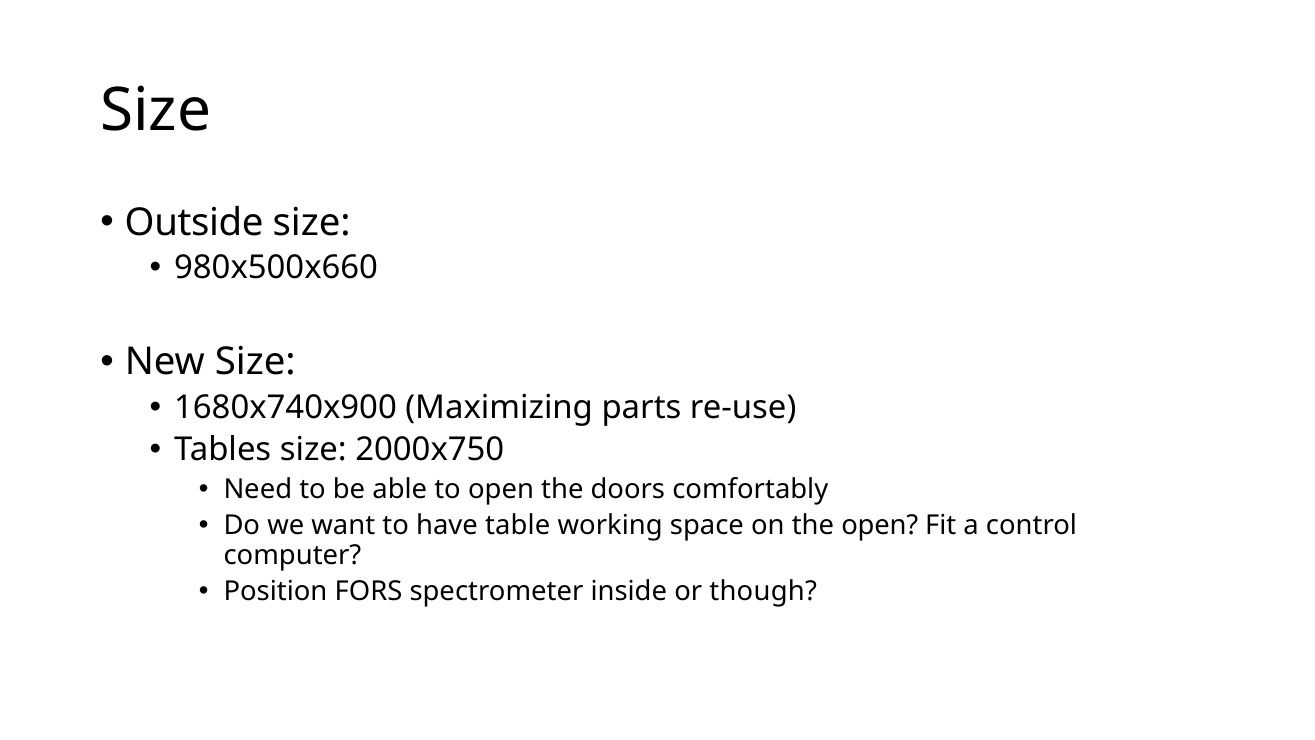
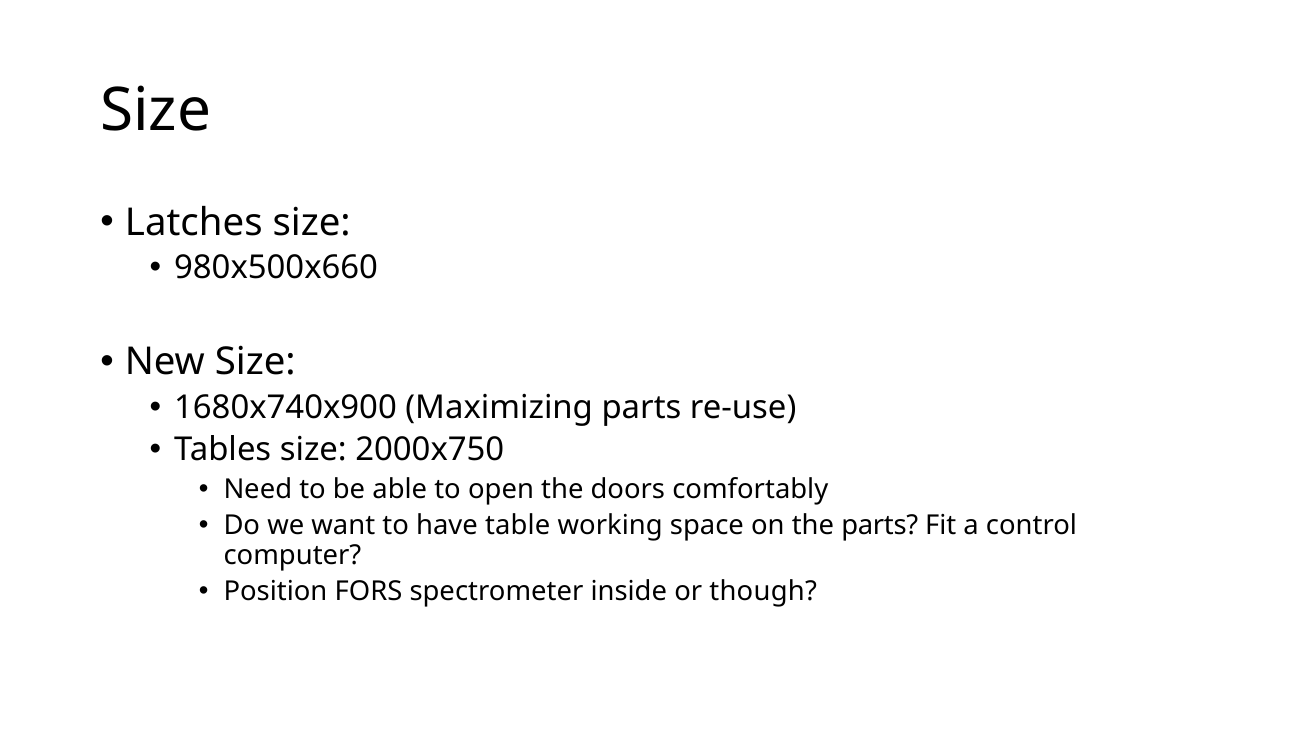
Outside: Outside -> Latches
the open: open -> parts
